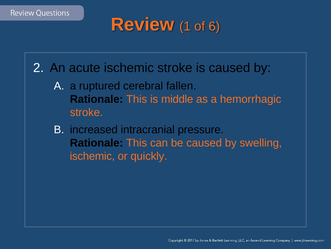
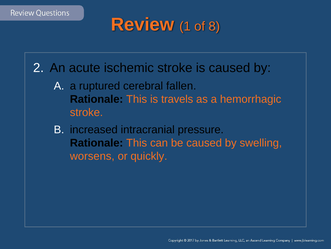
6: 6 -> 8
middle: middle -> travels
ischemic at (92, 156): ischemic -> worsens
